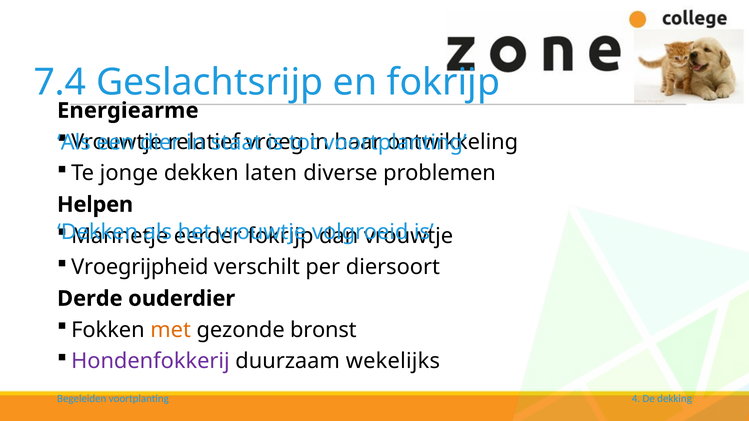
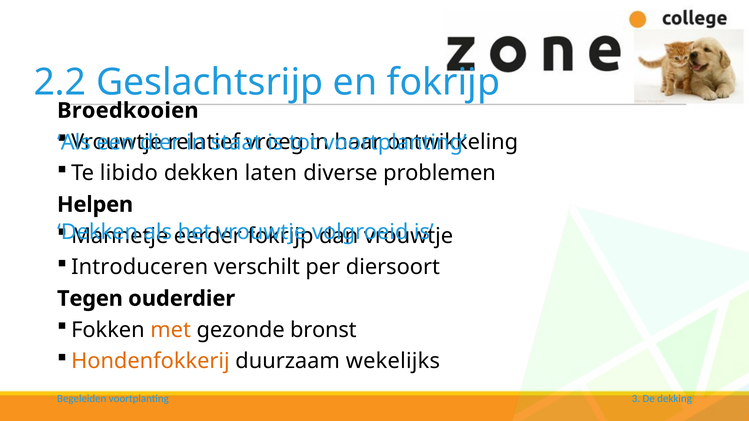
7.4: 7.4 -> 2.2
Energiearme: Energiearme -> Broedkooien
jonge: jonge -> libido
Vroegrijpheid: Vroegrijpheid -> Introduceren
Derde: Derde -> Tegen
Hondenfokkerij colour: purple -> orange
4: 4 -> 3
